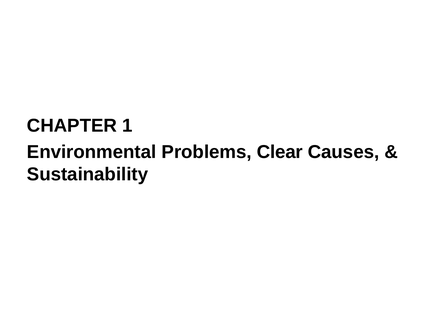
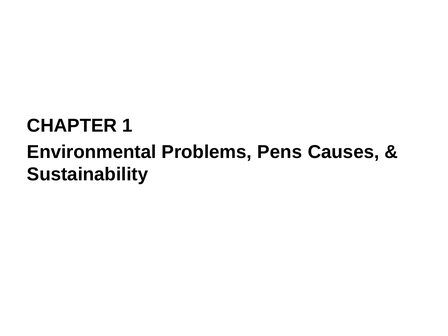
Clear: Clear -> Pens
